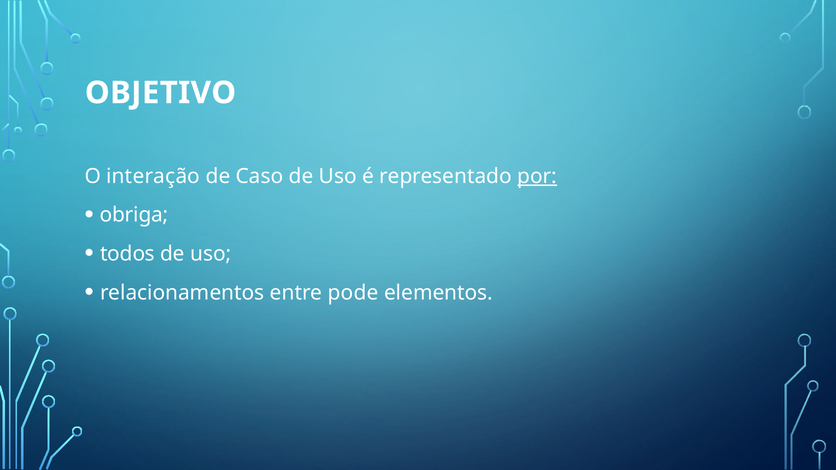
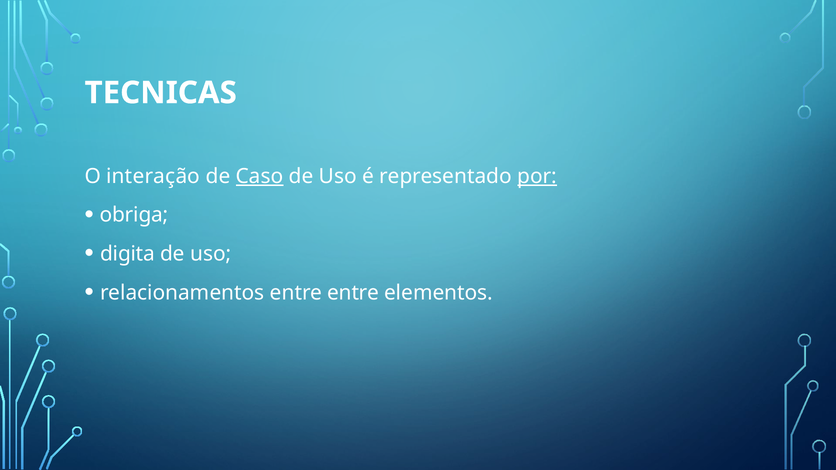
OBJETIVO: OBJETIVO -> TECNICAS
Caso underline: none -> present
todos: todos -> digita
entre pode: pode -> entre
